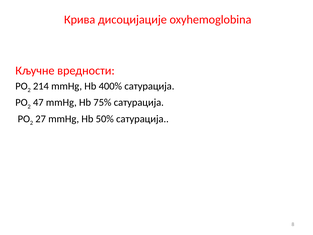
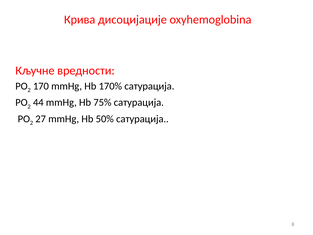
214: 214 -> 170
400%: 400% -> 170%
47: 47 -> 44
